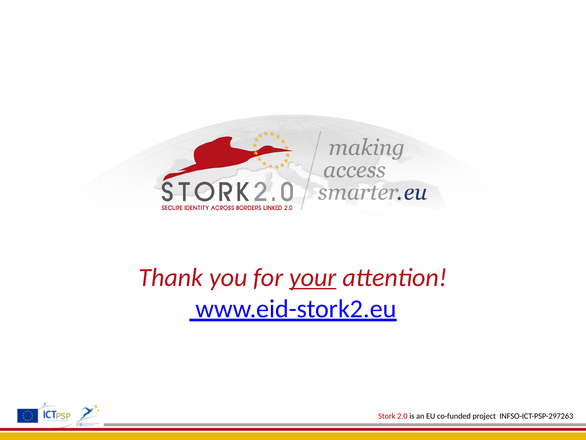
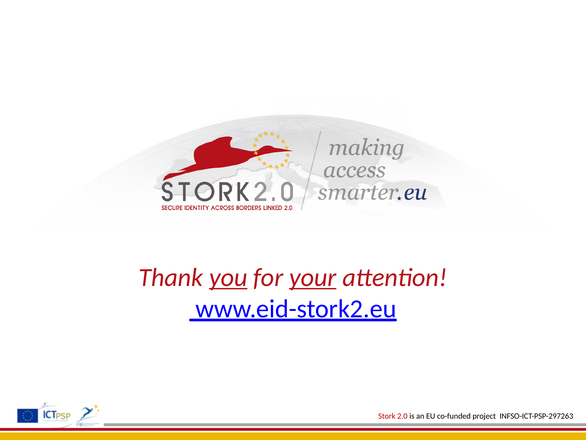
you underline: none -> present
